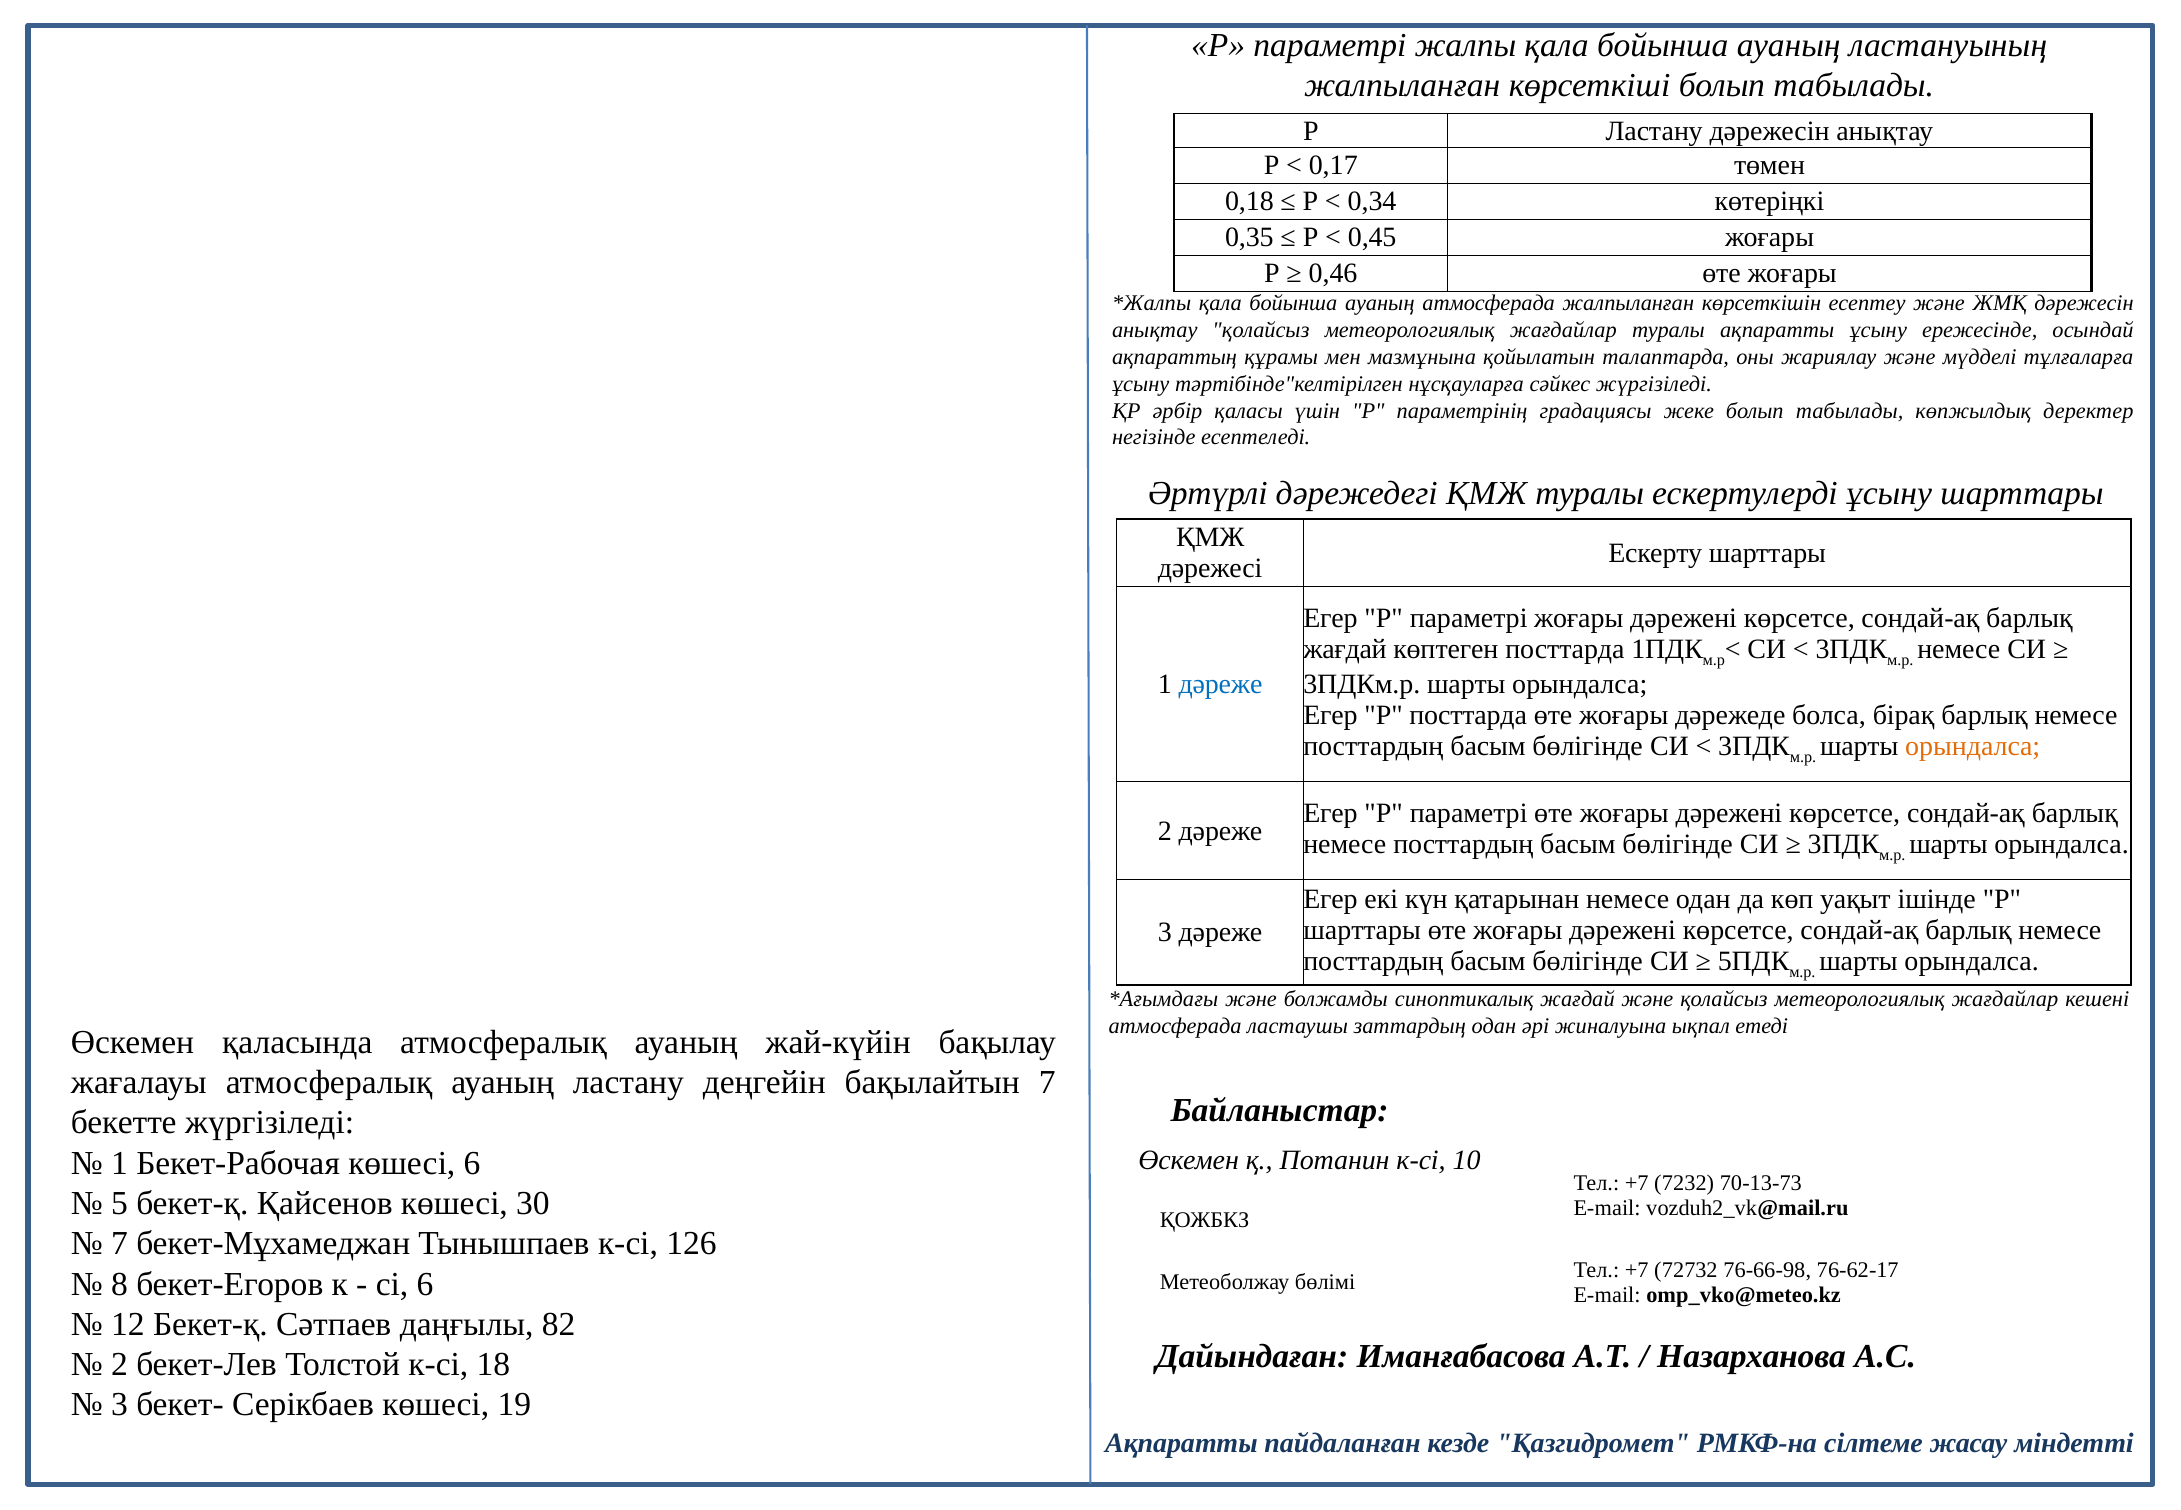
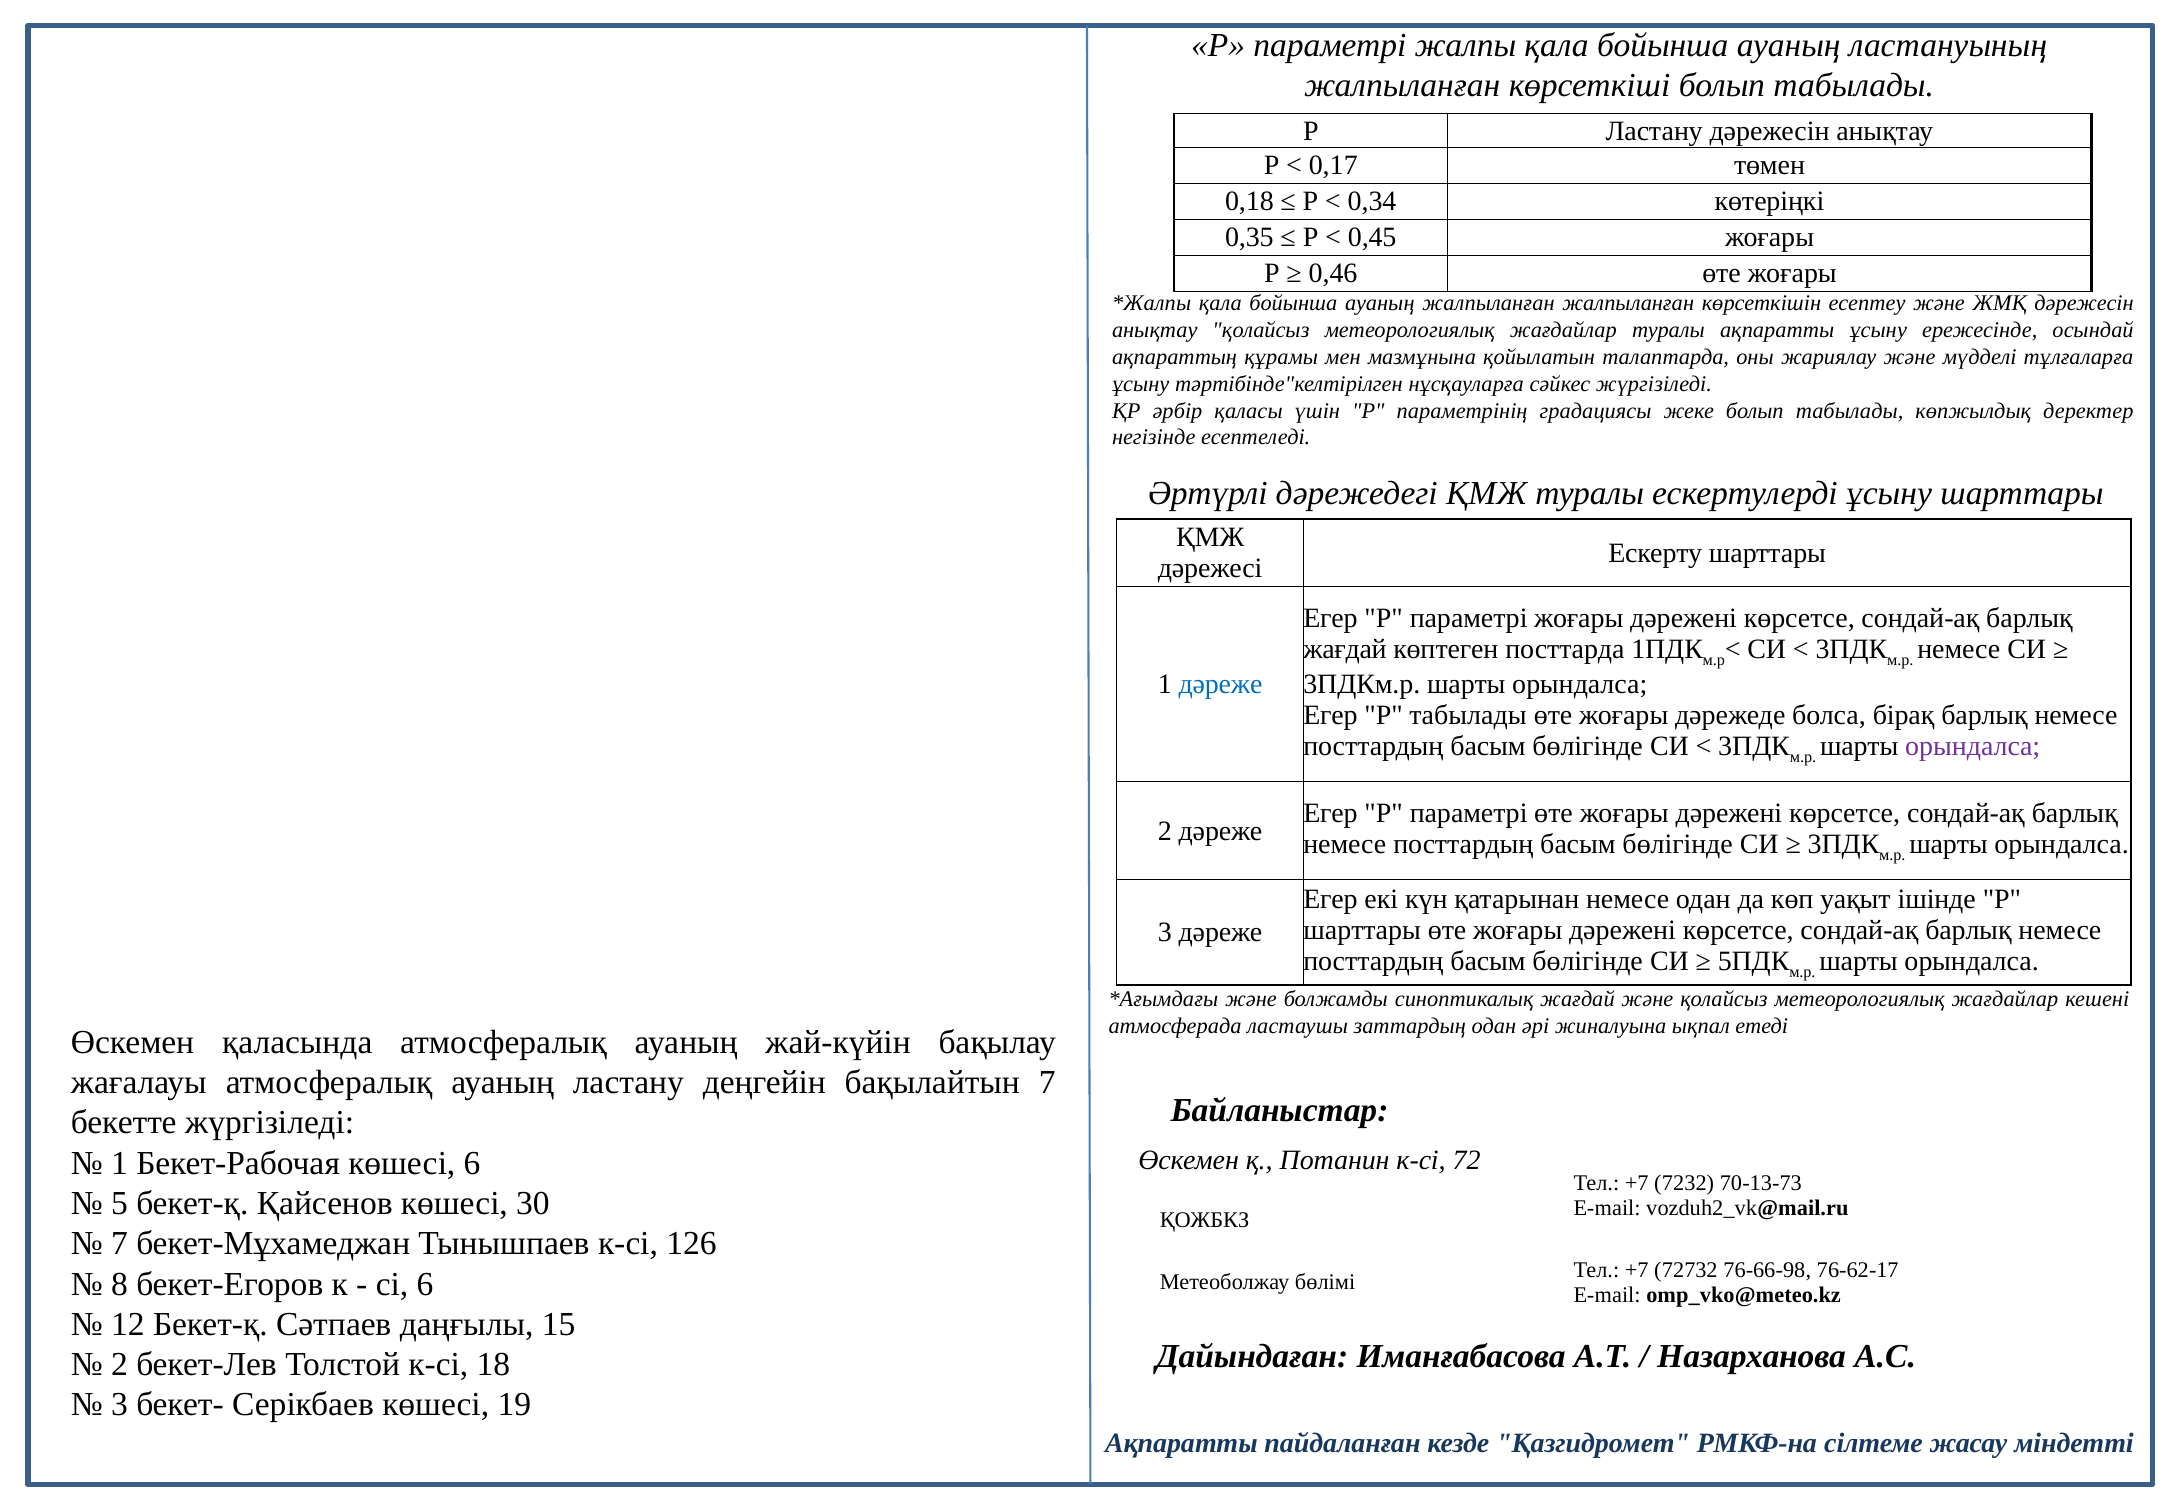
ауаның атмосферада: атмосферада -> жалпыланған
P посттарда: посттарда -> табылады
орындалса at (1973, 746) colour: orange -> purple
10: 10 -> 72
82: 82 -> 15
